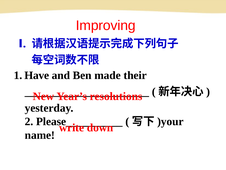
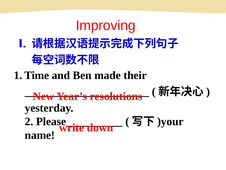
Have: Have -> Time
